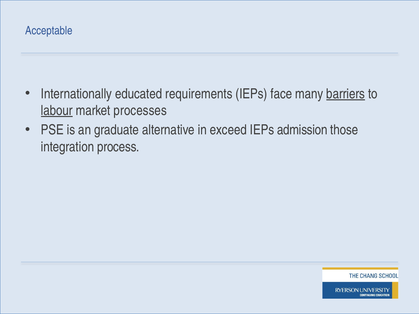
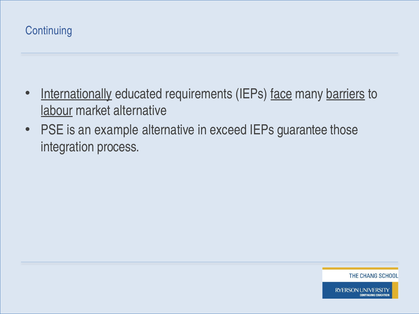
Acceptable: Acceptable -> Continuing
Internationally underline: none -> present
face underline: none -> present
market processes: processes -> alternative
graduate: graduate -> example
admission: admission -> guarantee
